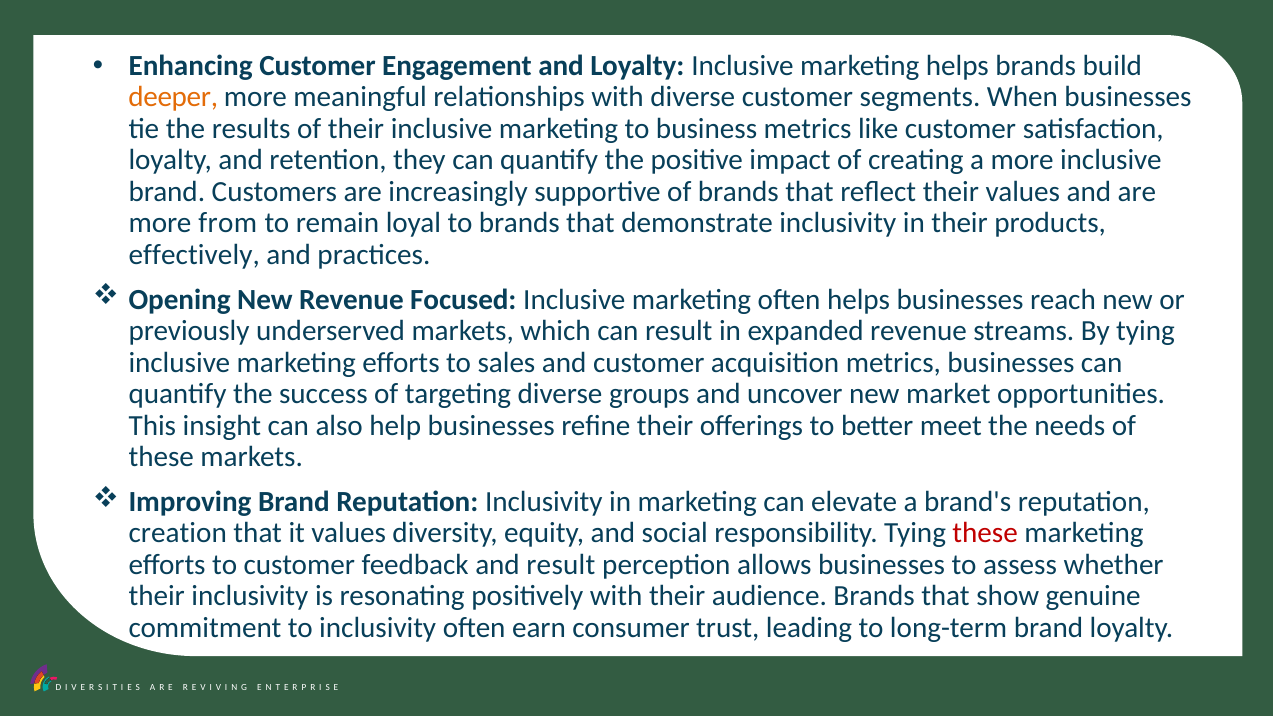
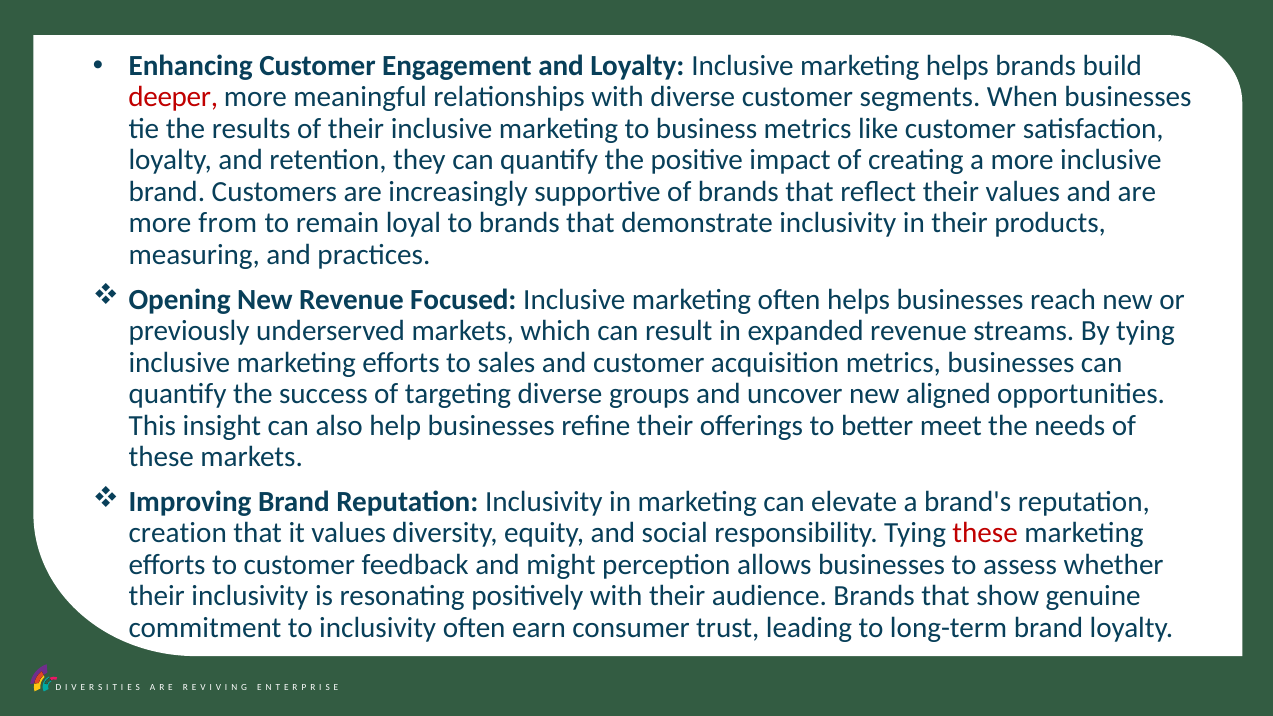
deeper colour: orange -> red
effectively: effectively -> measuring
market: market -> aligned
and result: result -> might
